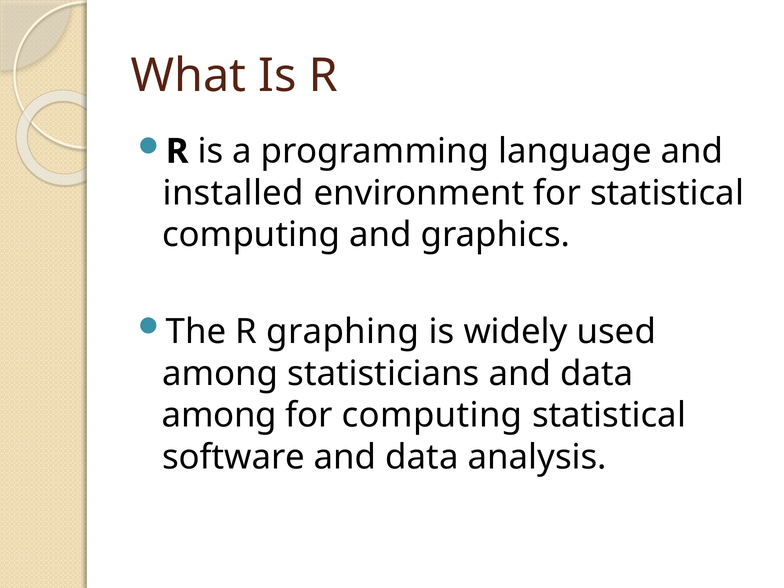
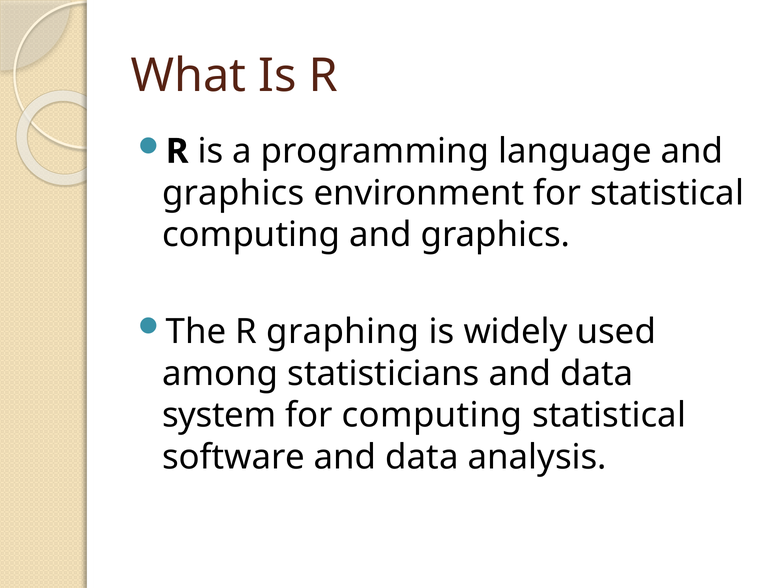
installed at (233, 193): installed -> graphics
among at (219, 415): among -> system
